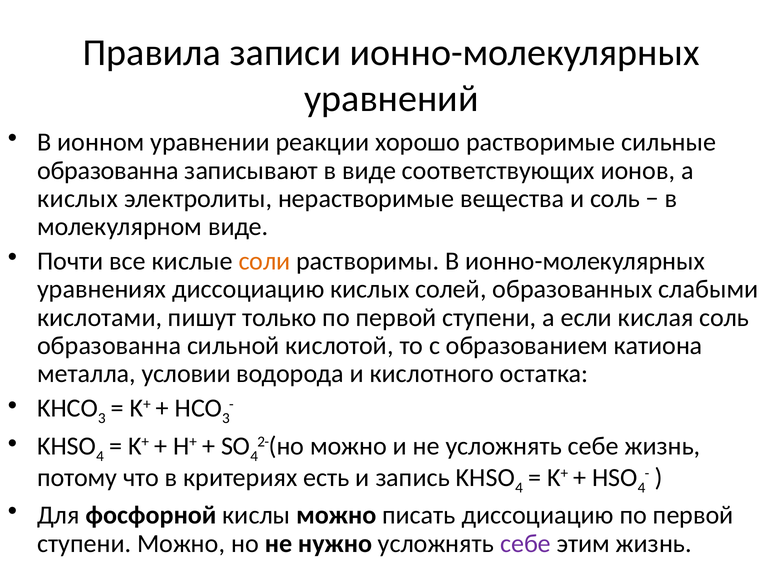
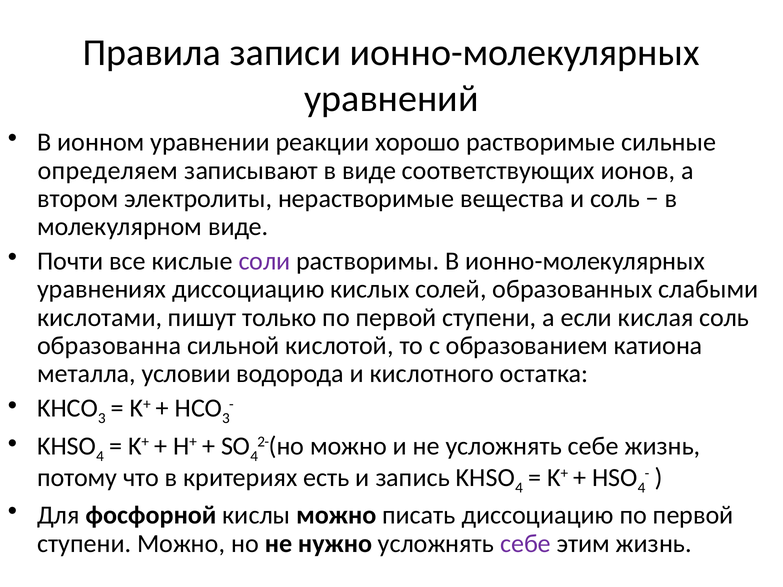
образованна at (108, 171): образованна -> определяем
кислых at (78, 199): кислых -> втором
соли colour: orange -> purple
